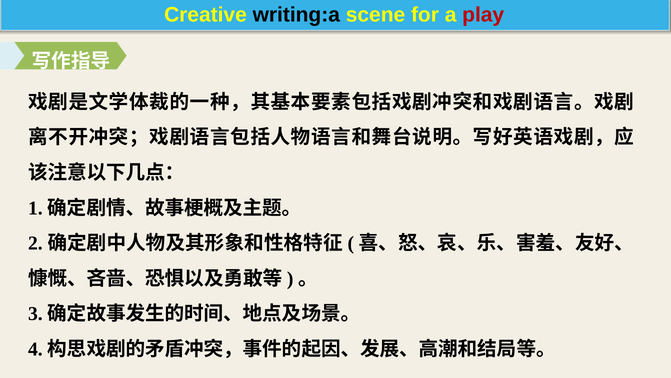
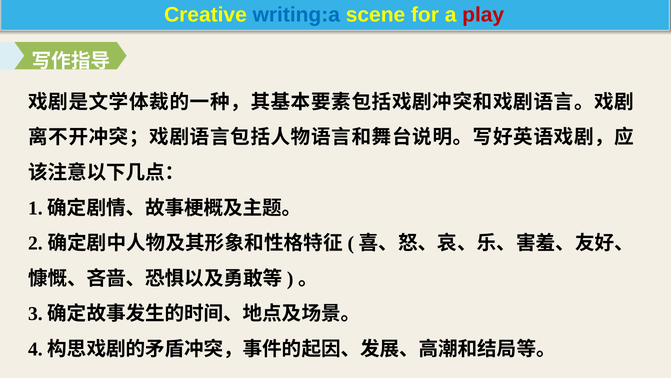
writing:a colour: black -> blue
